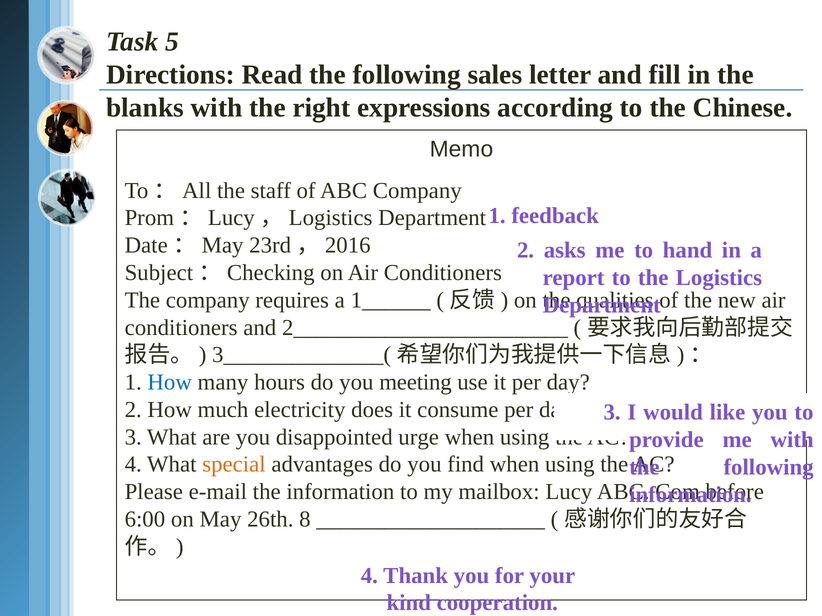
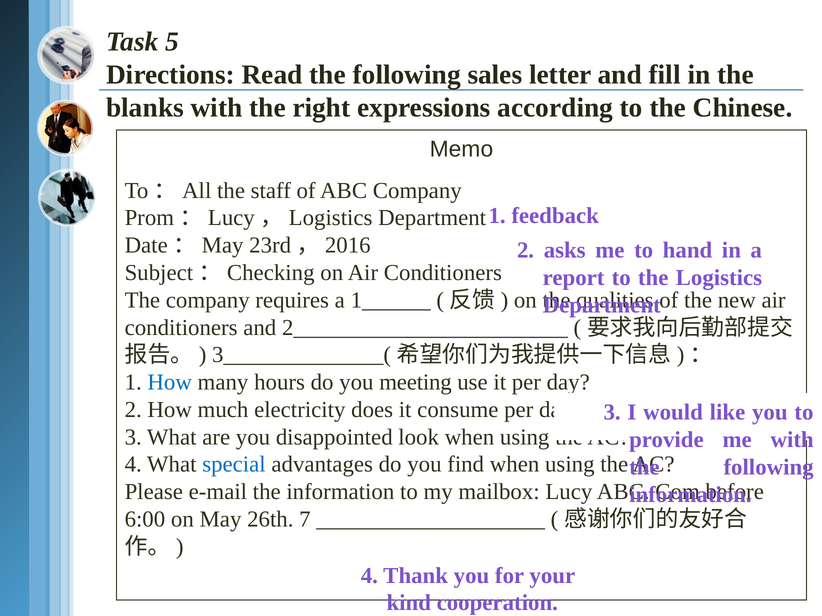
urge: urge -> look
special colour: orange -> blue
8: 8 -> 7
